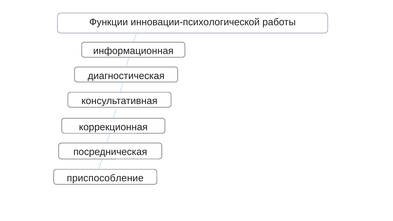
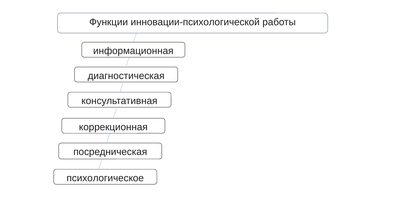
приспособление: приспособление -> психологическое
